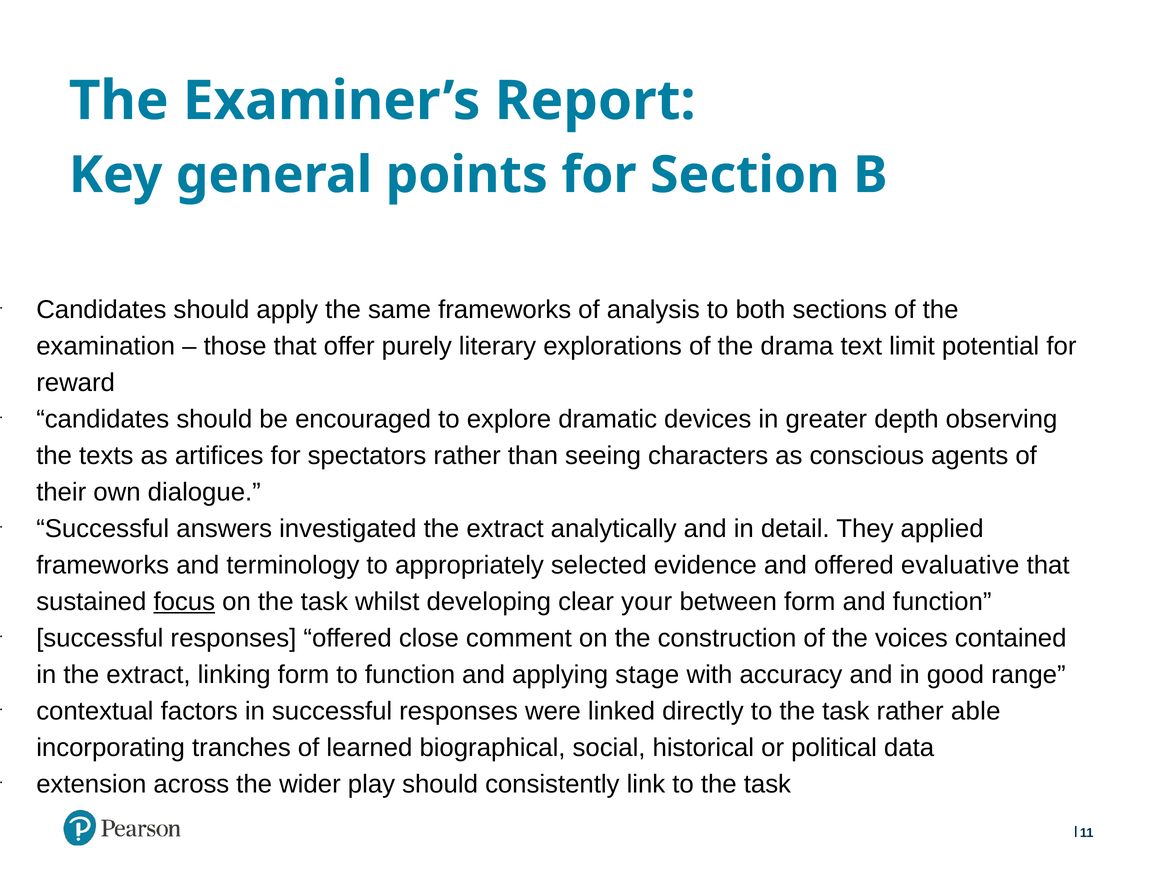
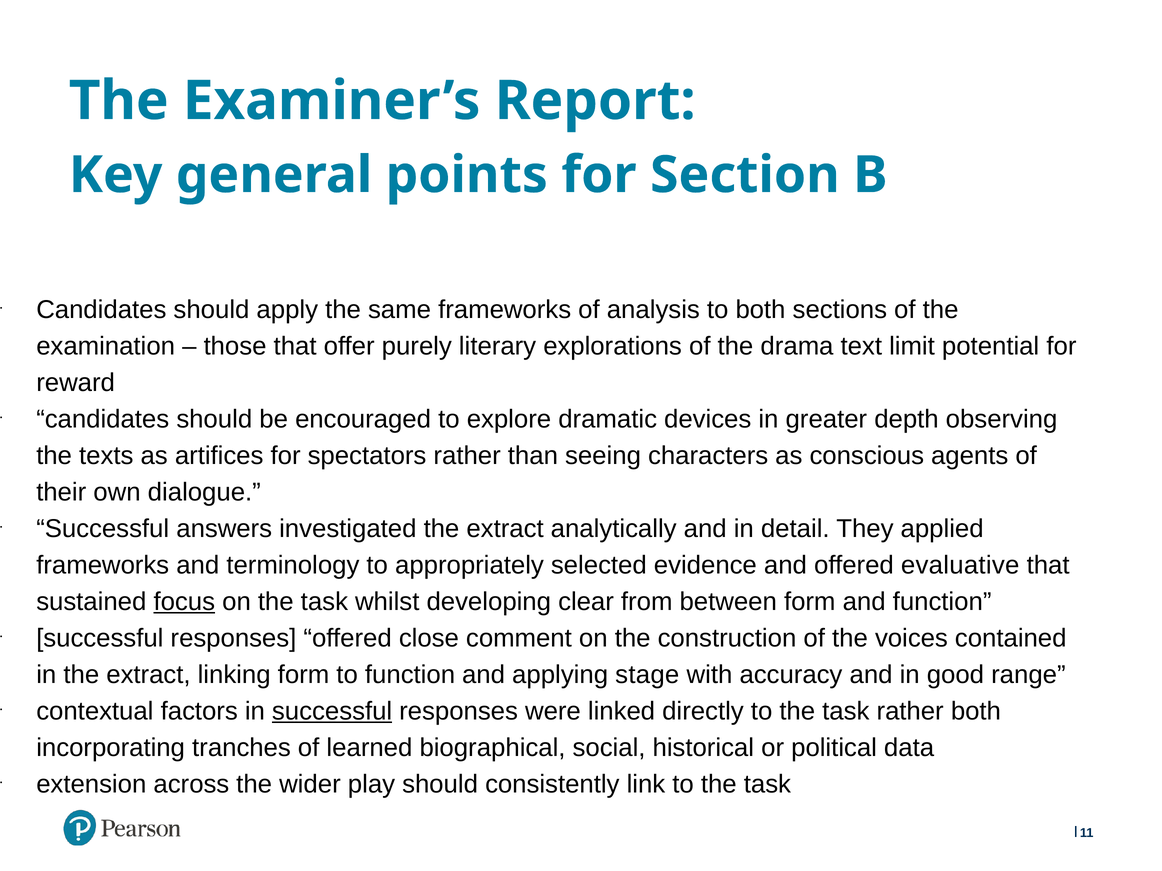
your: your -> from
successful at (332, 712) underline: none -> present
rather able: able -> both
